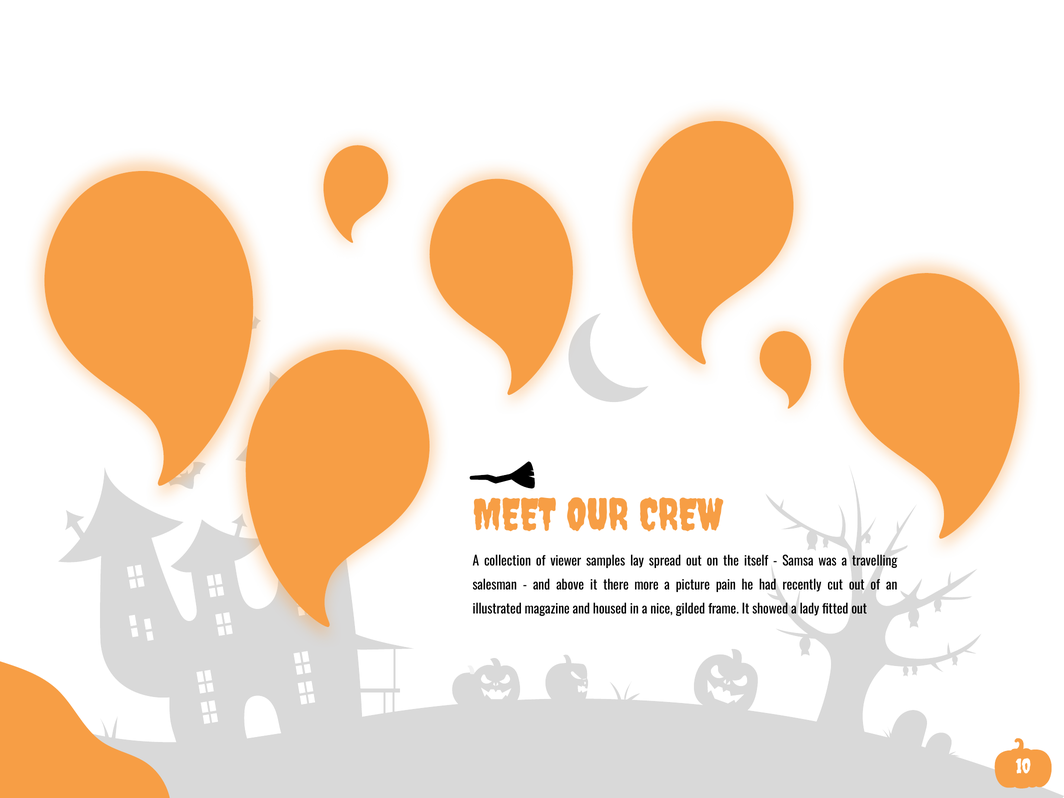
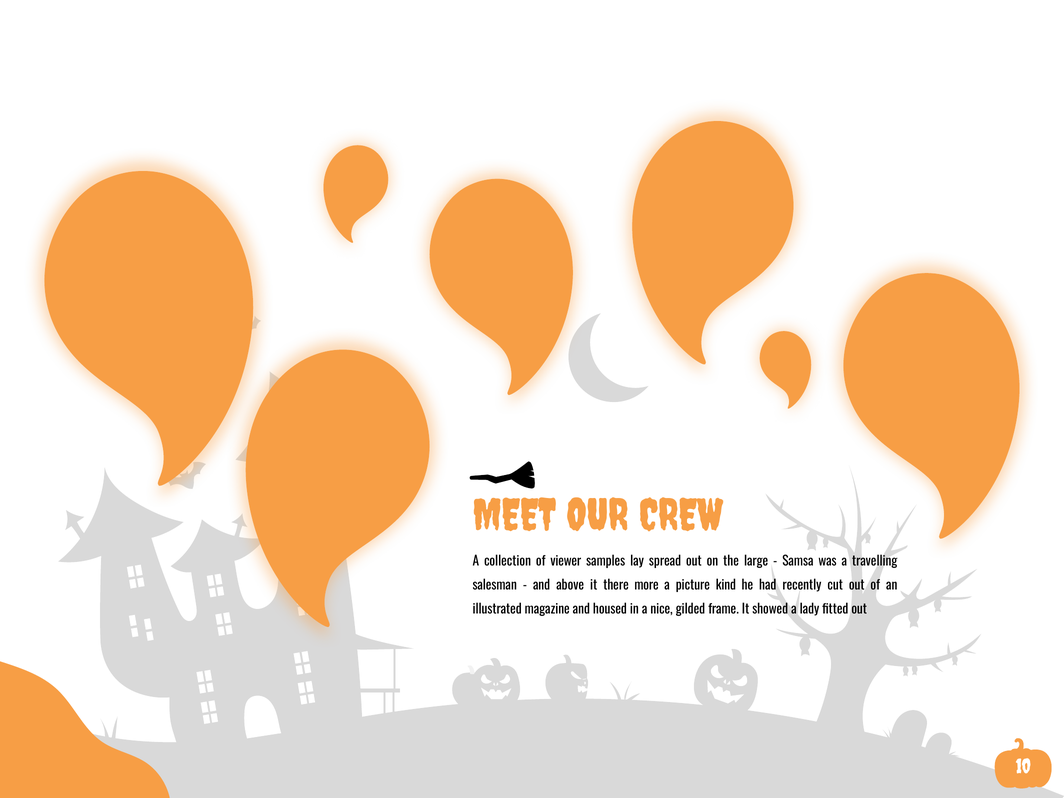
itself: itself -> large
pain: pain -> kind
